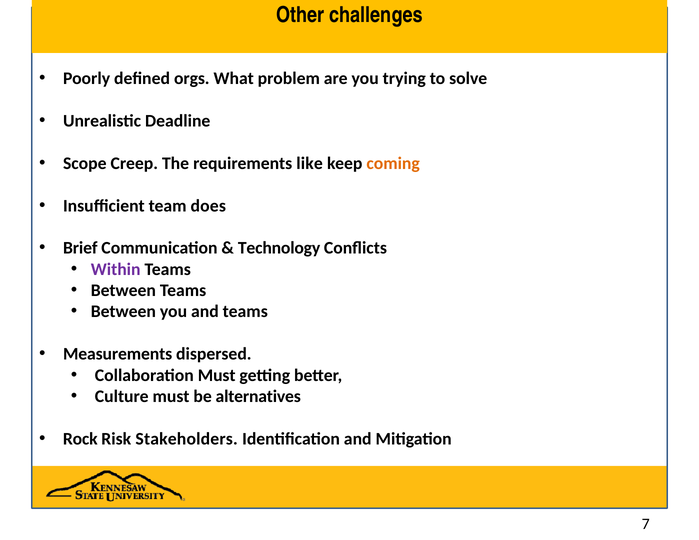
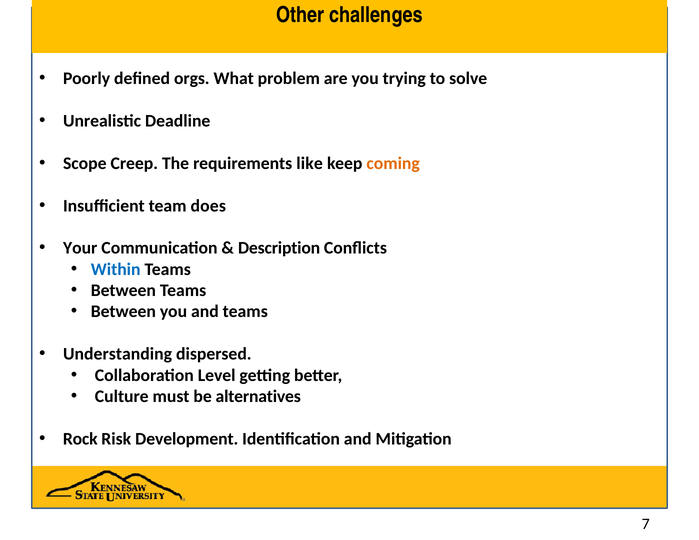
Brief: Brief -> Your
Technology: Technology -> Description
Within colour: purple -> blue
Measurements: Measurements -> Understanding
Collaboration Must: Must -> Level
Stakeholders: Stakeholders -> Development
